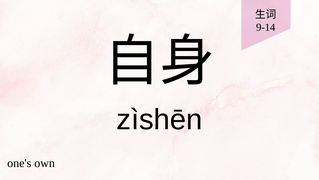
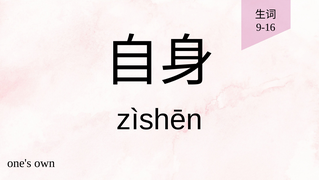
9-14: 9-14 -> 9-16
